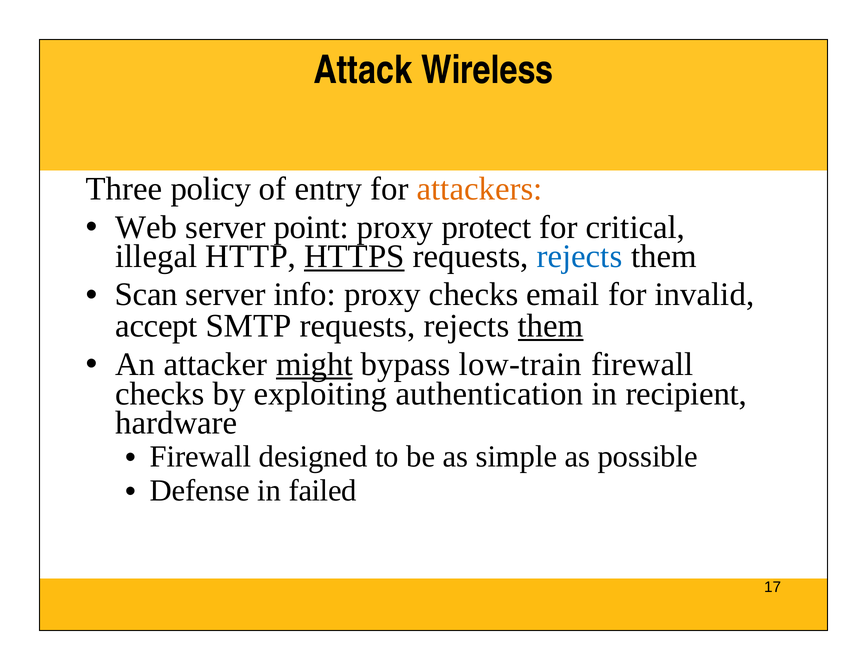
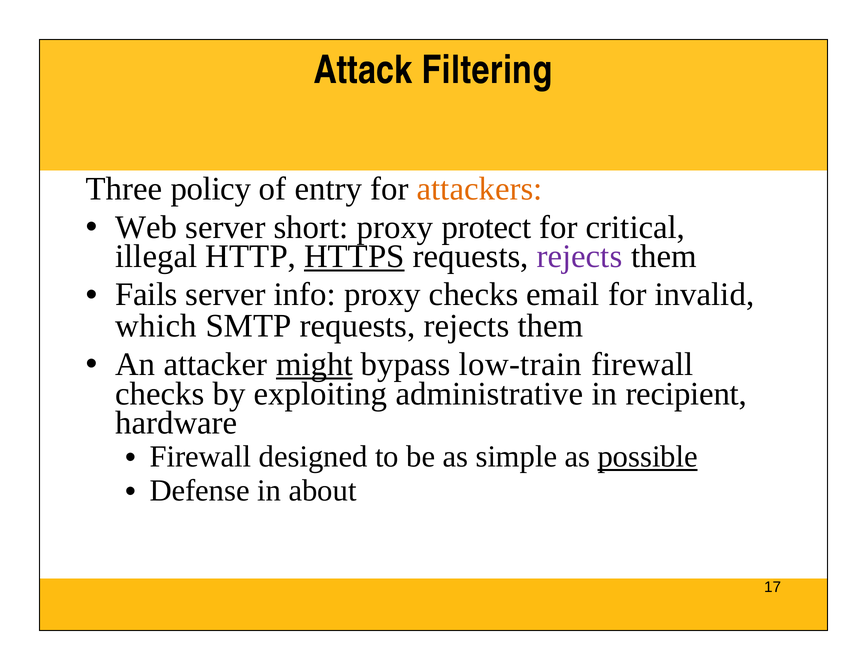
Wireless: Wireless -> Filtering
point: point -> short
rejects at (580, 256) colour: blue -> purple
Scan: Scan -> Fails
accept: accept -> which
them at (551, 326) underline: present -> none
authentication: authentication -> administrative
possible underline: none -> present
failed: failed -> about
